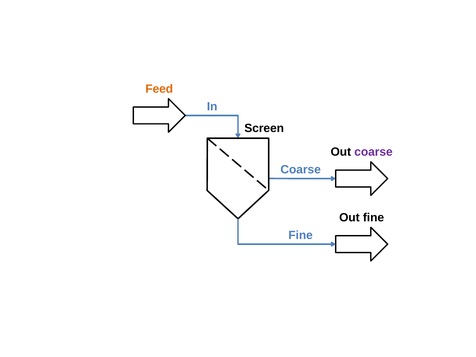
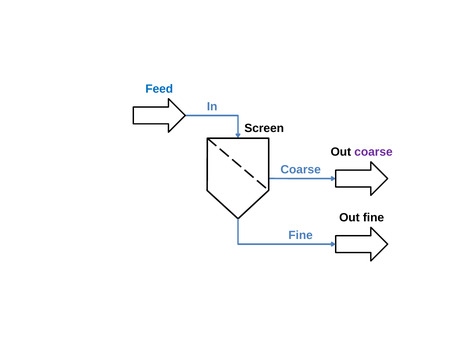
Feed colour: orange -> blue
